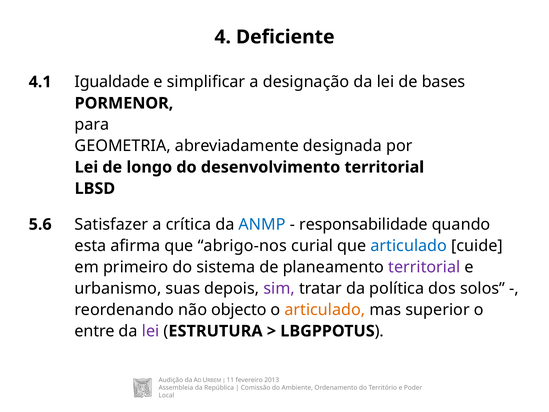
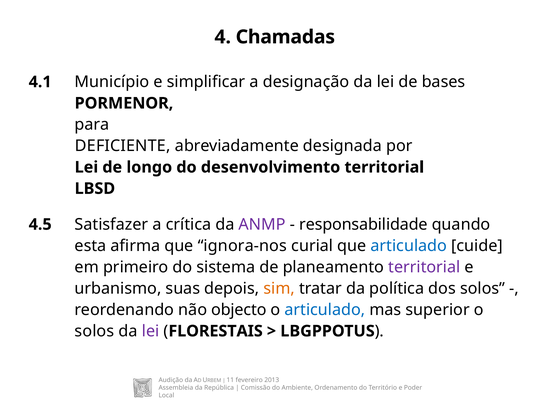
Deficiente: Deficiente -> Chamadas
Igualdade: Igualdade -> Município
GEOMETRIA: GEOMETRIA -> DEFICIENTE
5.6: 5.6 -> 4.5
ANMP colour: blue -> purple
abrigo-nos: abrigo-nos -> ignora-nos
sim colour: purple -> orange
articulado at (325, 310) colour: orange -> blue
entre at (95, 331): entre -> solos
ESTRUTURA: ESTRUTURA -> FLORESTAIS
